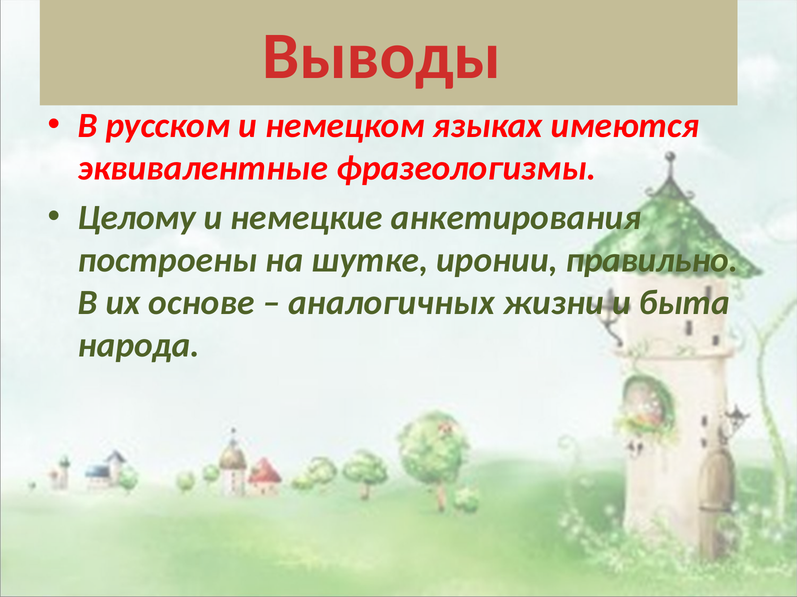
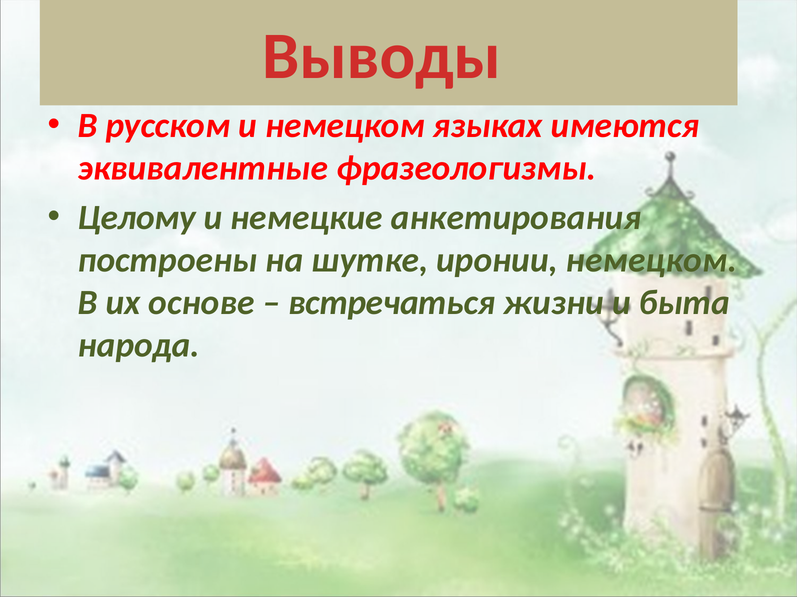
иронии правильно: правильно -> немецком
аналогичных: аналогичных -> встречаться
